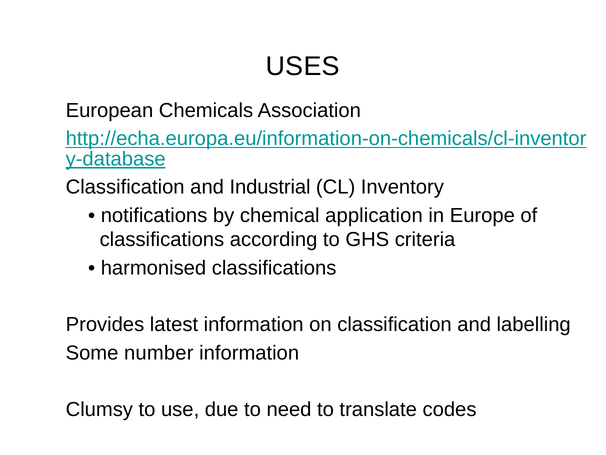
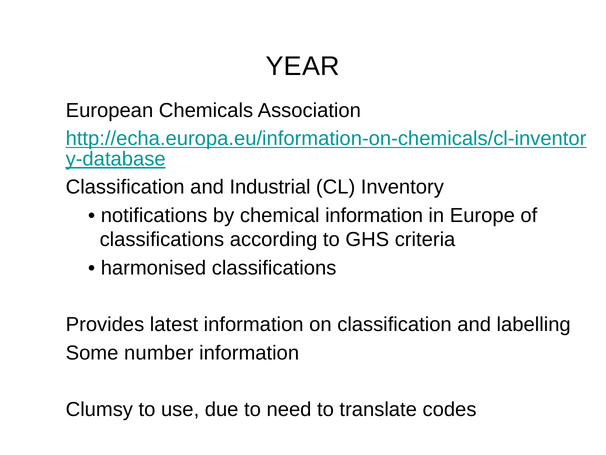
USES: USES -> YEAR
chemical application: application -> information
